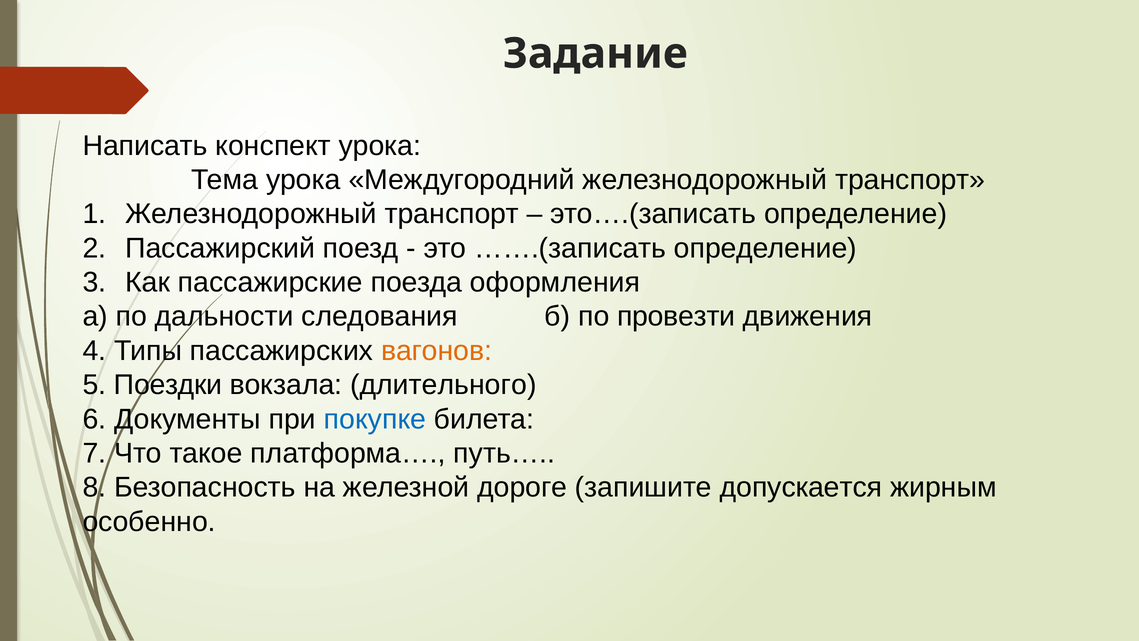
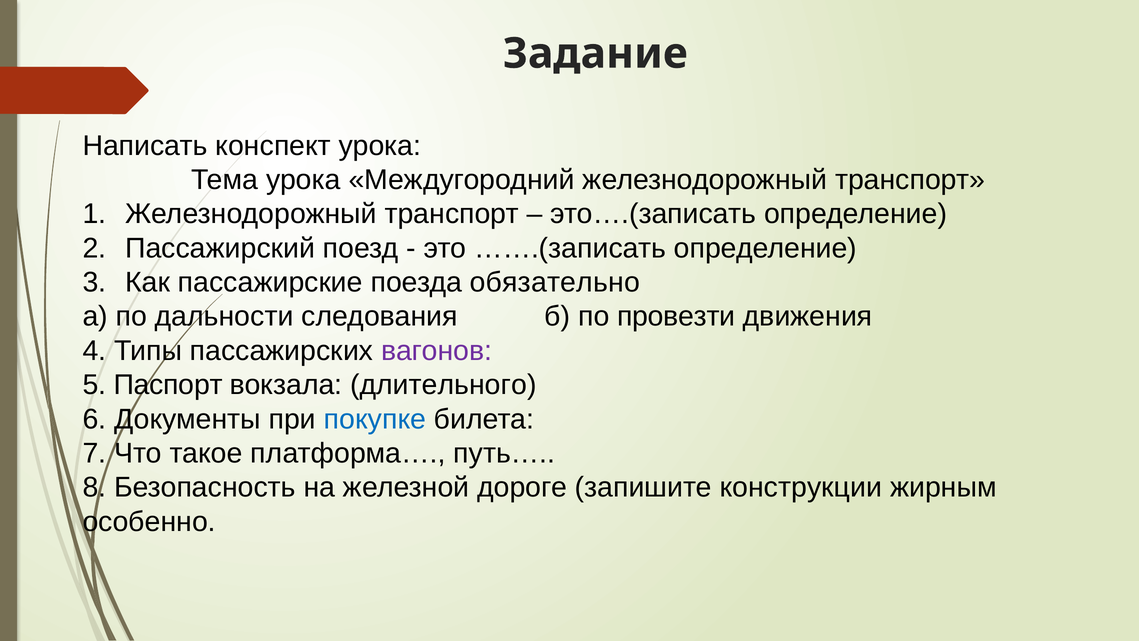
оформления: оформления -> обязательно
вагонов colour: orange -> purple
Поездки: Поездки -> Паспорт
допускается: допускается -> конструкции
